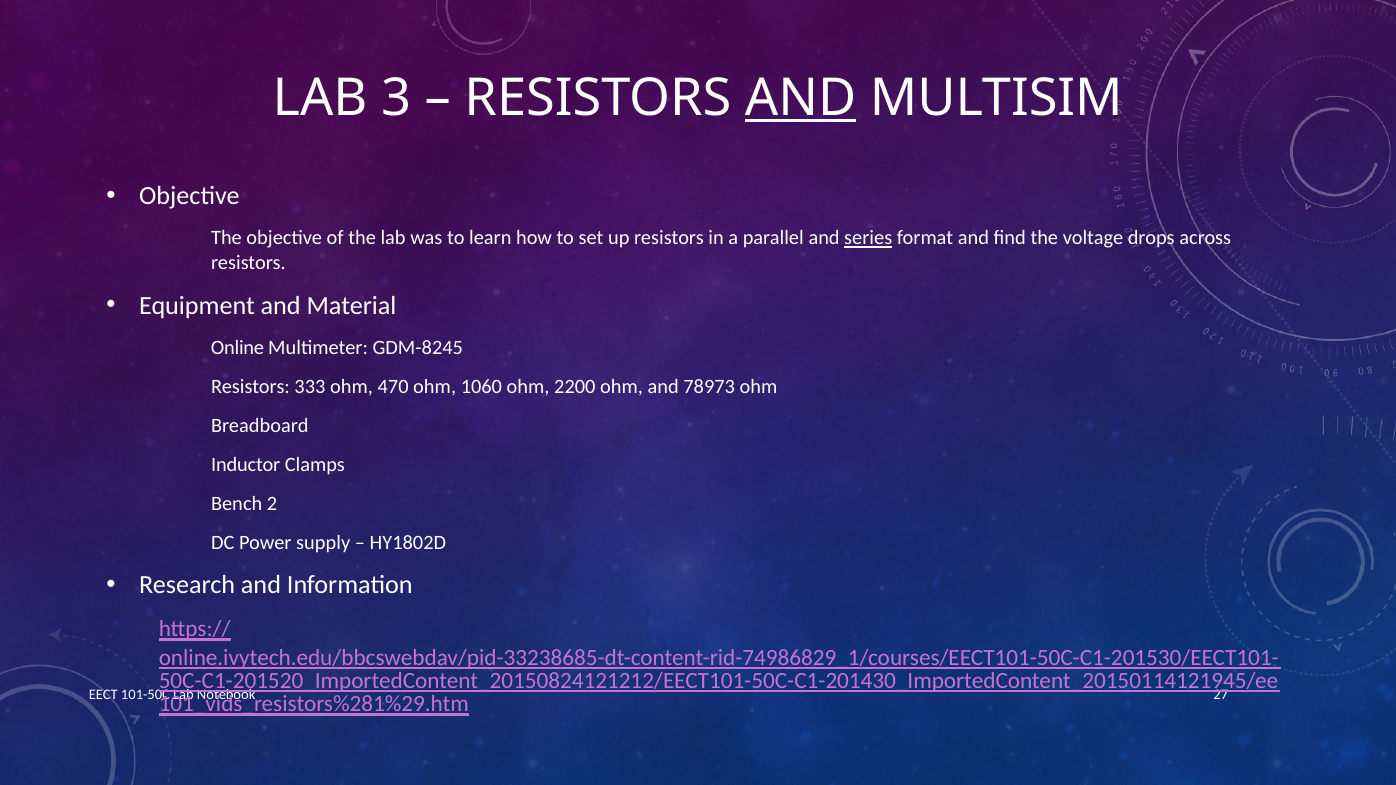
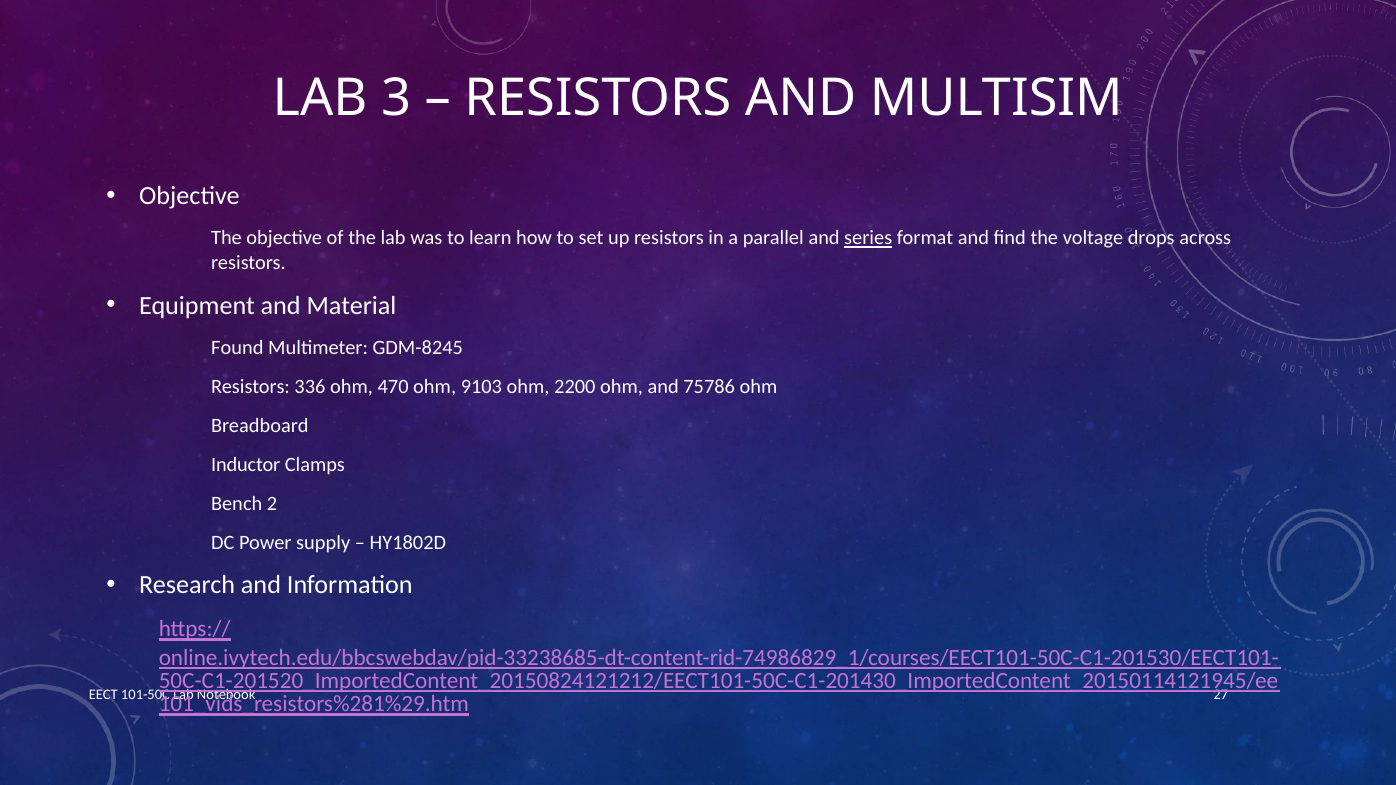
AND at (801, 98) underline: present -> none
Online: Online -> Found
333: 333 -> 336
1060: 1060 -> 9103
78973: 78973 -> 75786
